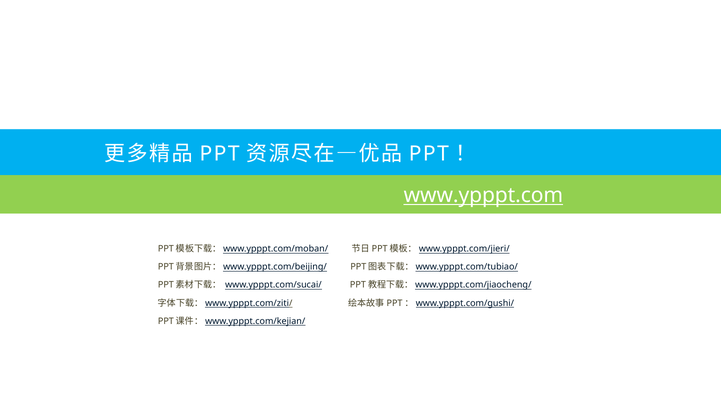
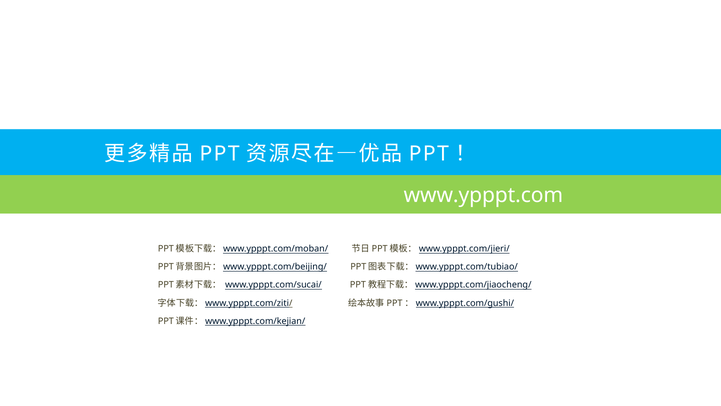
www.ypppt.com underline: present -> none
